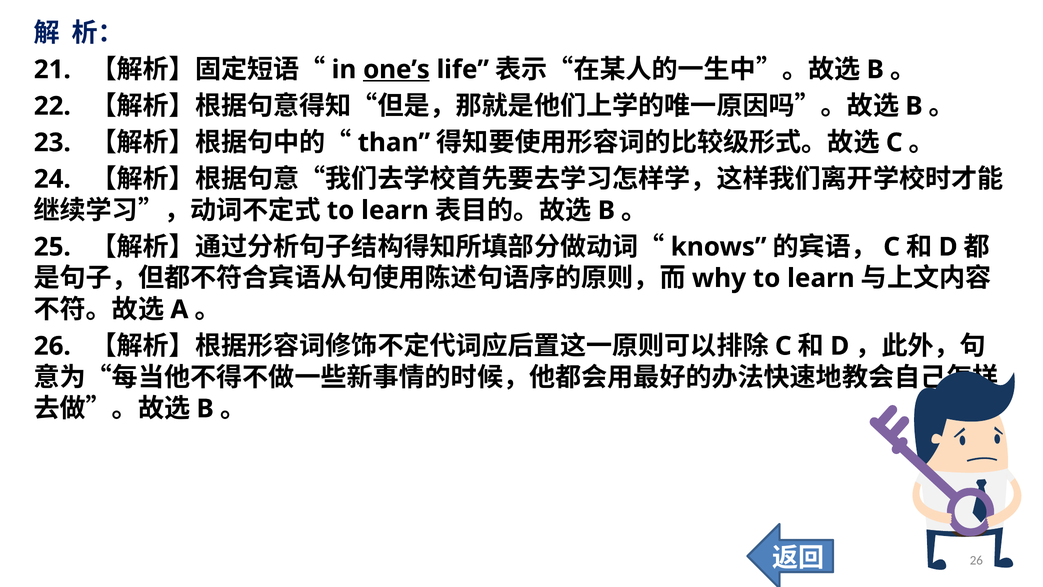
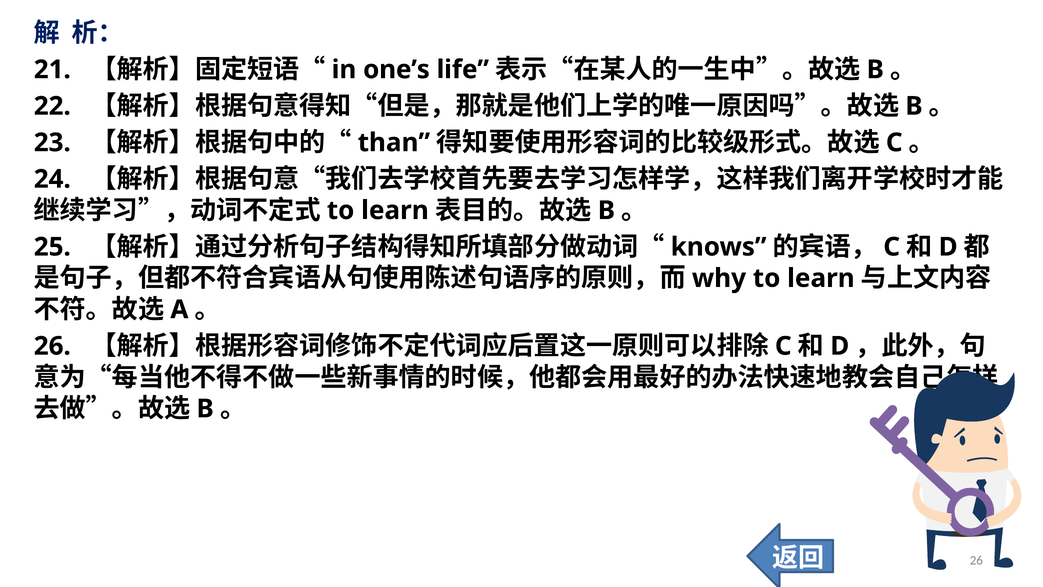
one’s underline: present -> none
